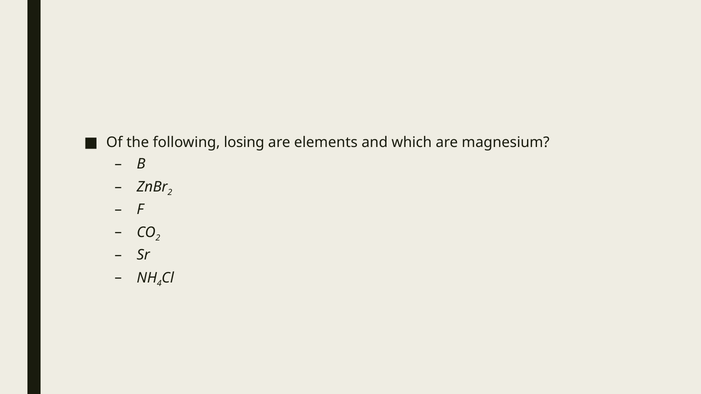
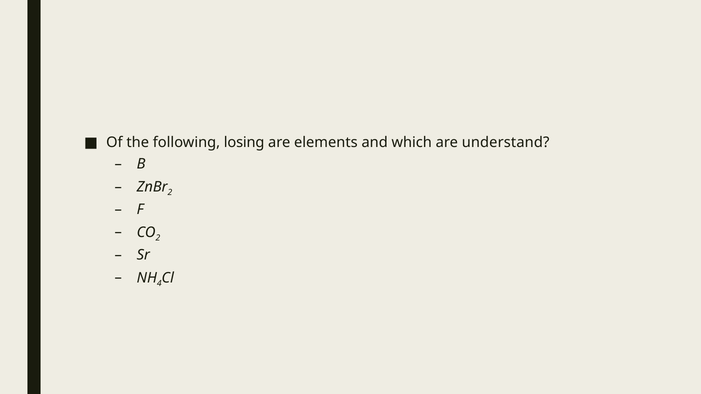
magnesium: magnesium -> understand
